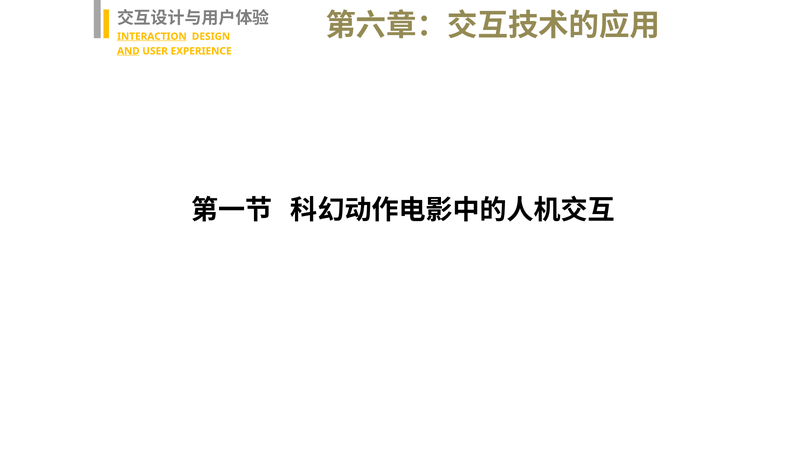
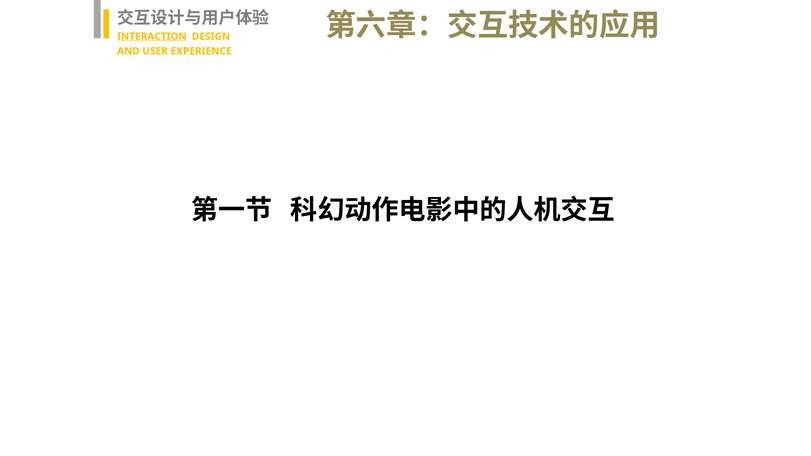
AND underline: present -> none
